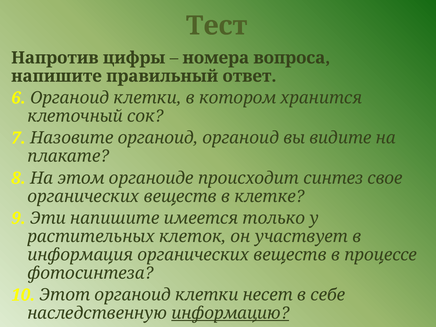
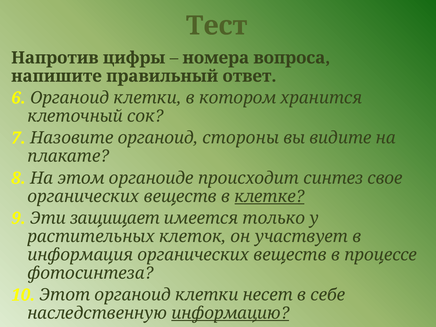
органоид органоид: органоид -> стороны
клетке underline: none -> present
Эти напишите: напишите -> защищает
